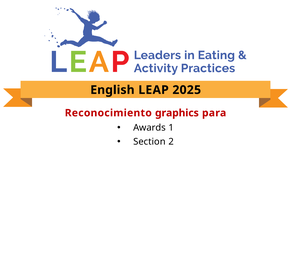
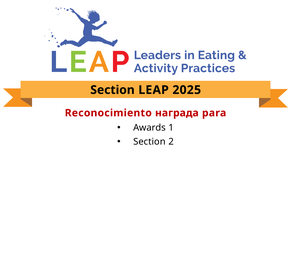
English at (112, 90): English -> Section
graphics: graphics -> награда
